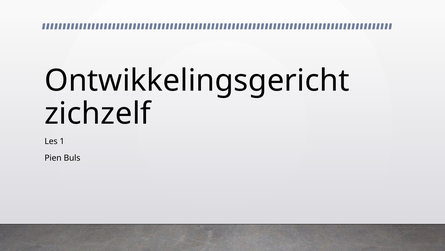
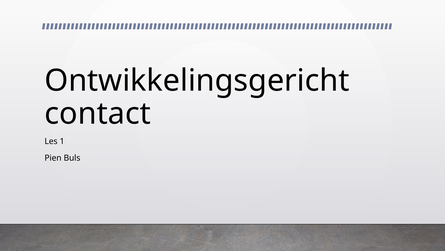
zichzelf: zichzelf -> contact
